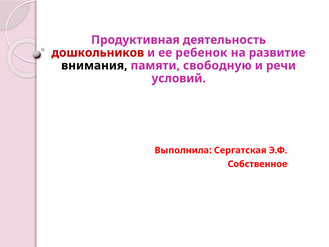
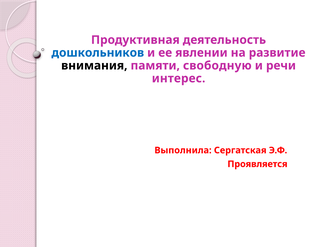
дошкольников colour: red -> blue
ребенок: ребенок -> явлении
условий: условий -> интерес
Собственное: Собственное -> Проявляется
